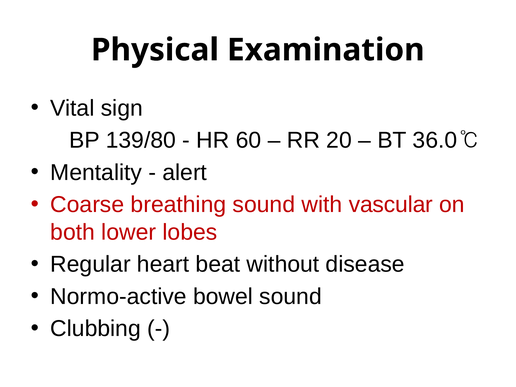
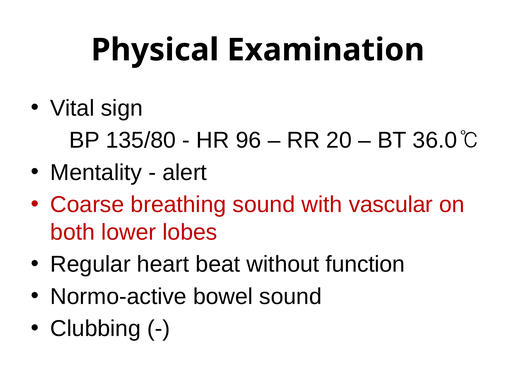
139/80: 139/80 -> 135/80
60: 60 -> 96
disease: disease -> function
